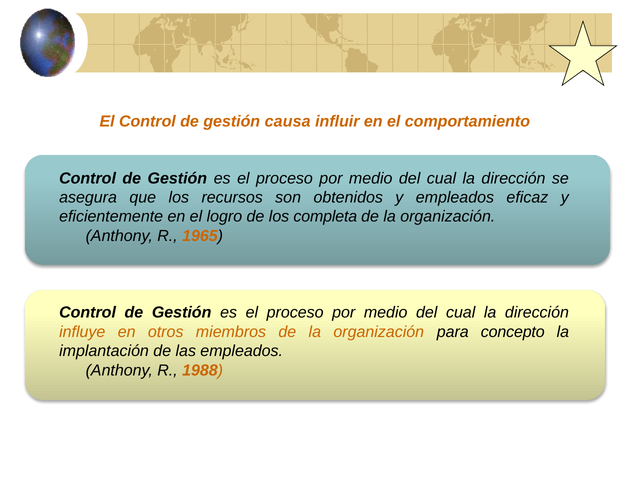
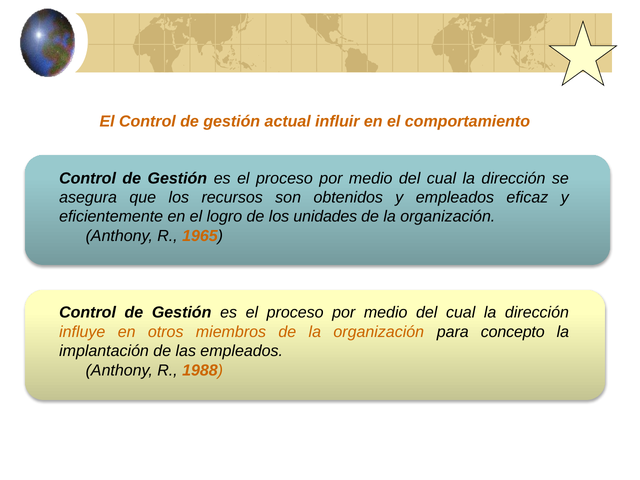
causa: causa -> actual
completa: completa -> unidades
